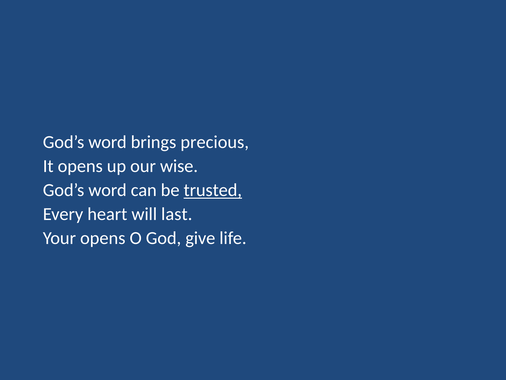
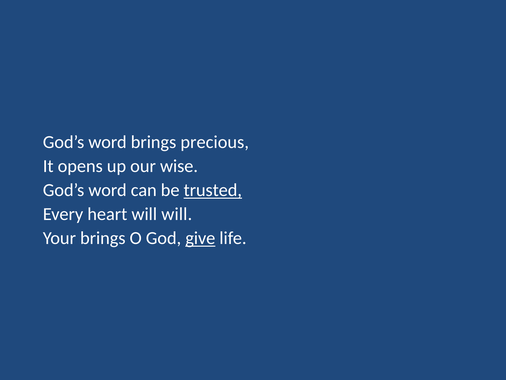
will last: last -> will
Your opens: opens -> brings
give underline: none -> present
